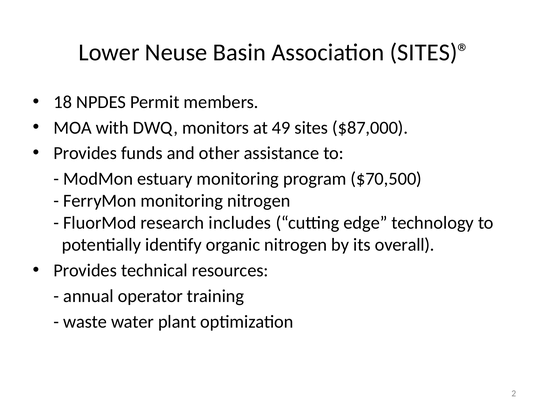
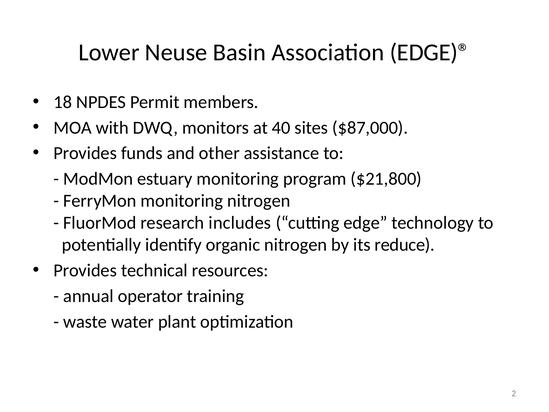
SITES)®: SITES)® -> EDGE)®
49: 49 -> 40
$70,500: $70,500 -> $21,800
overall: overall -> reduce
